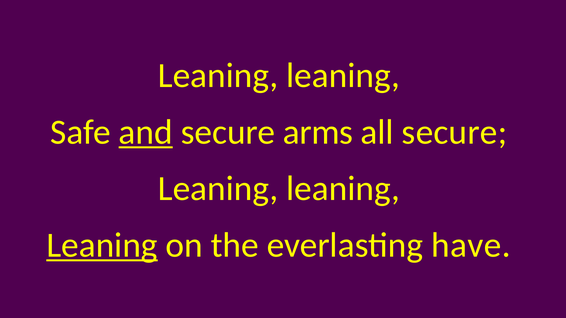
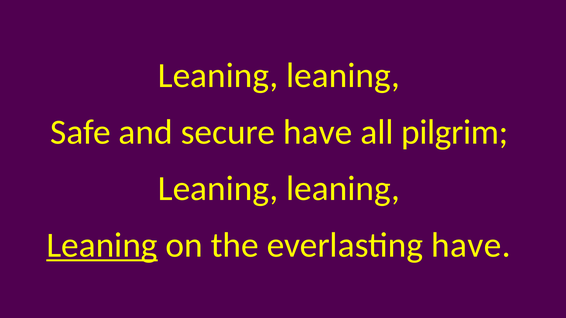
and underline: present -> none
secure arms: arms -> have
all secure: secure -> pilgrim
